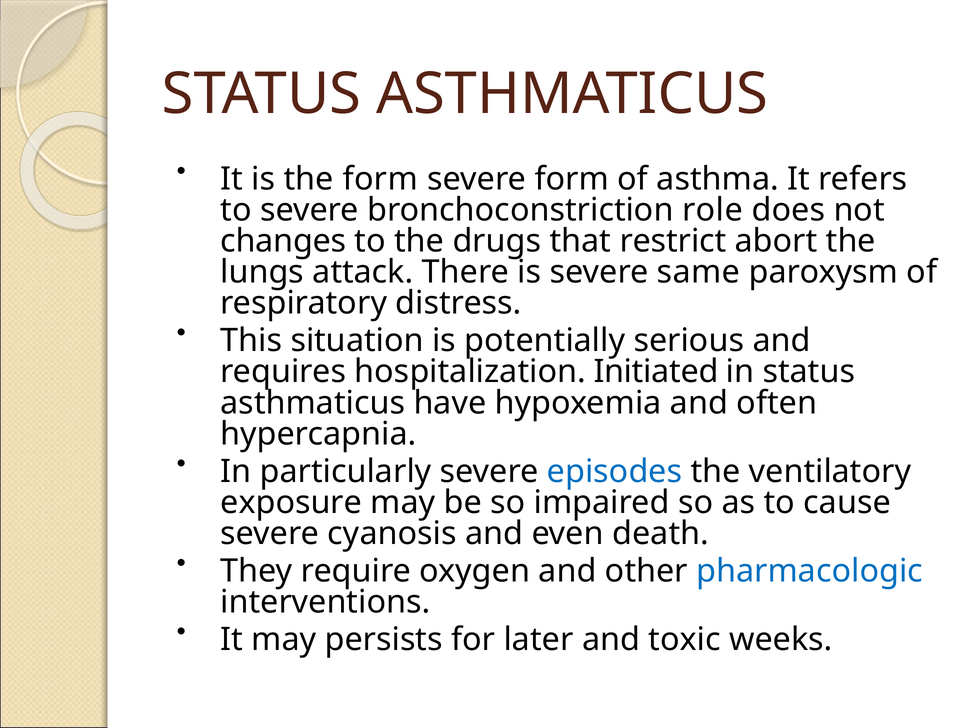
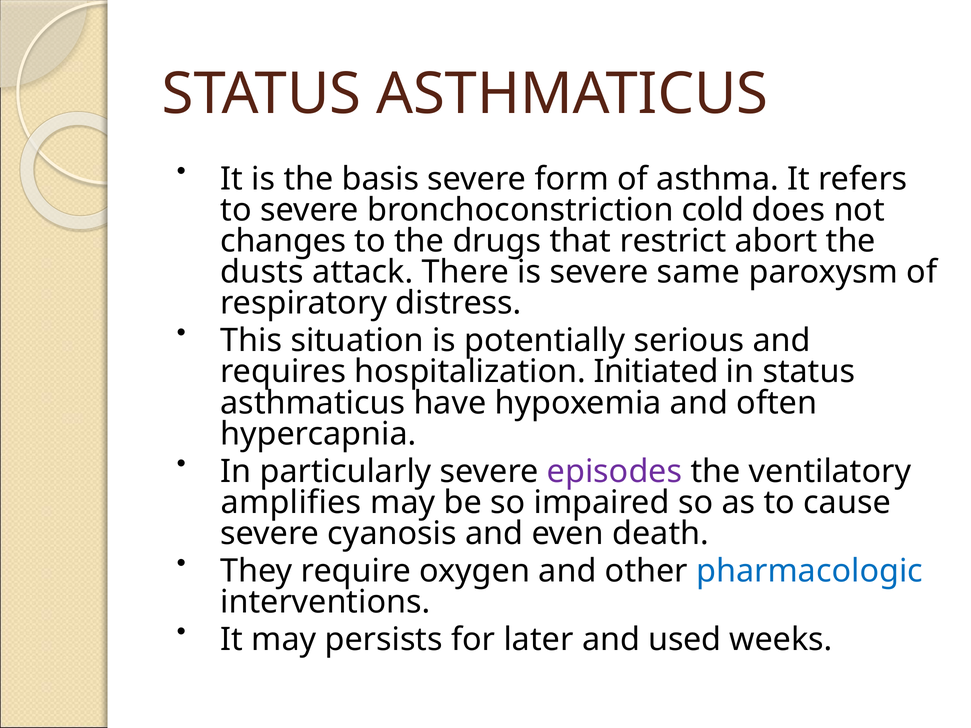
the form: form -> basis
role: role -> cold
lungs: lungs -> dusts
episodes colour: blue -> purple
exposure: exposure -> amplifies
toxic: toxic -> used
